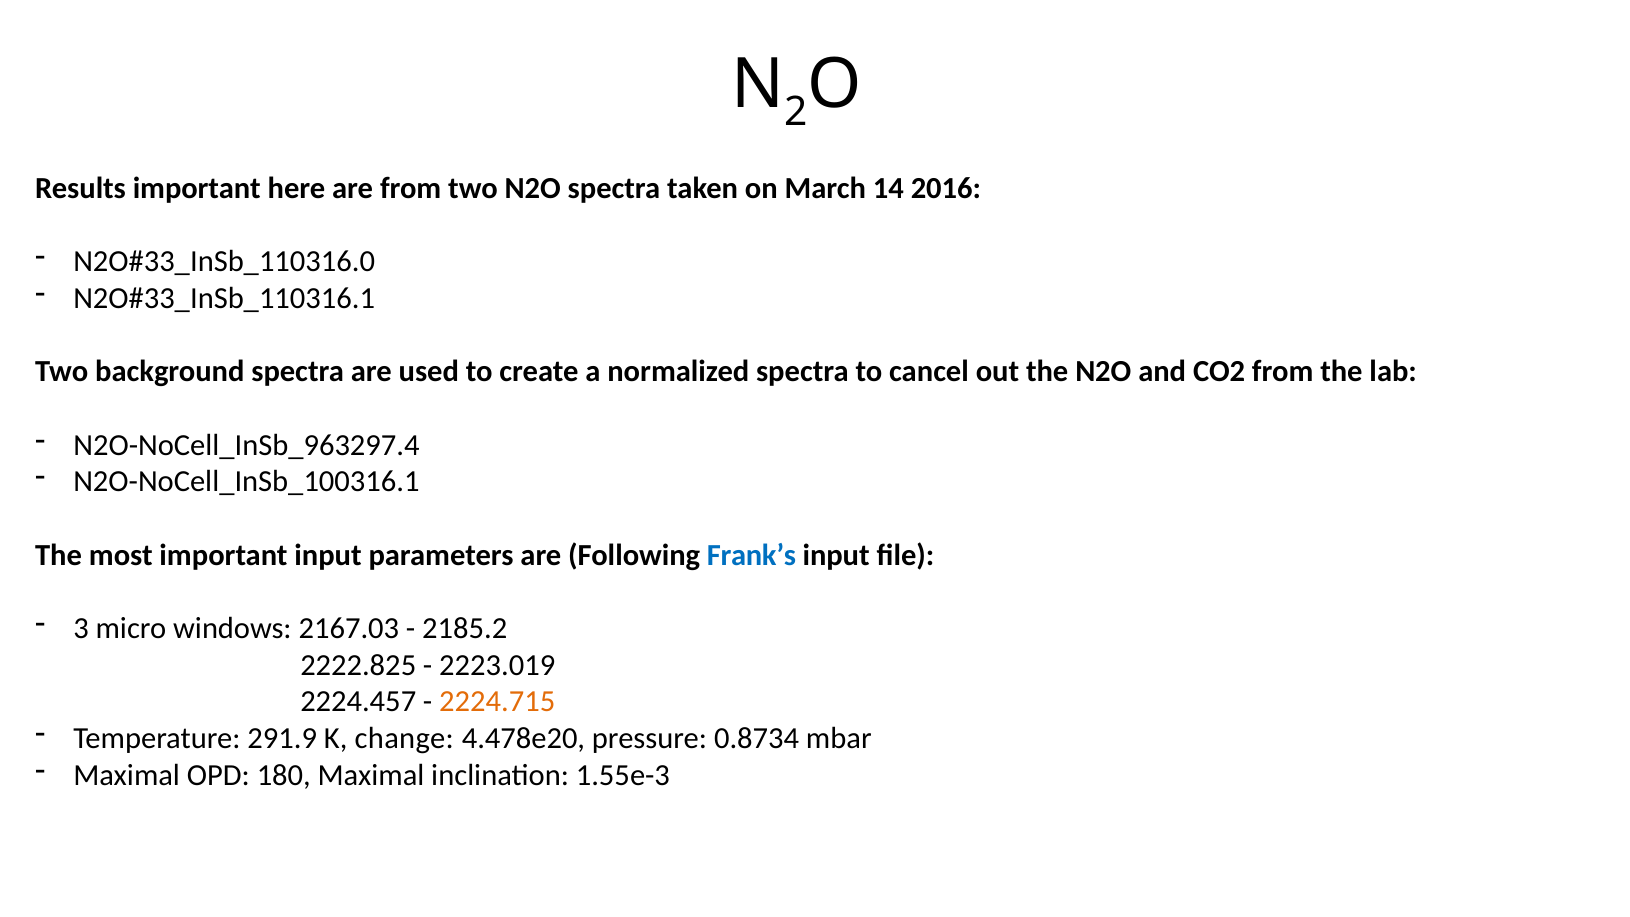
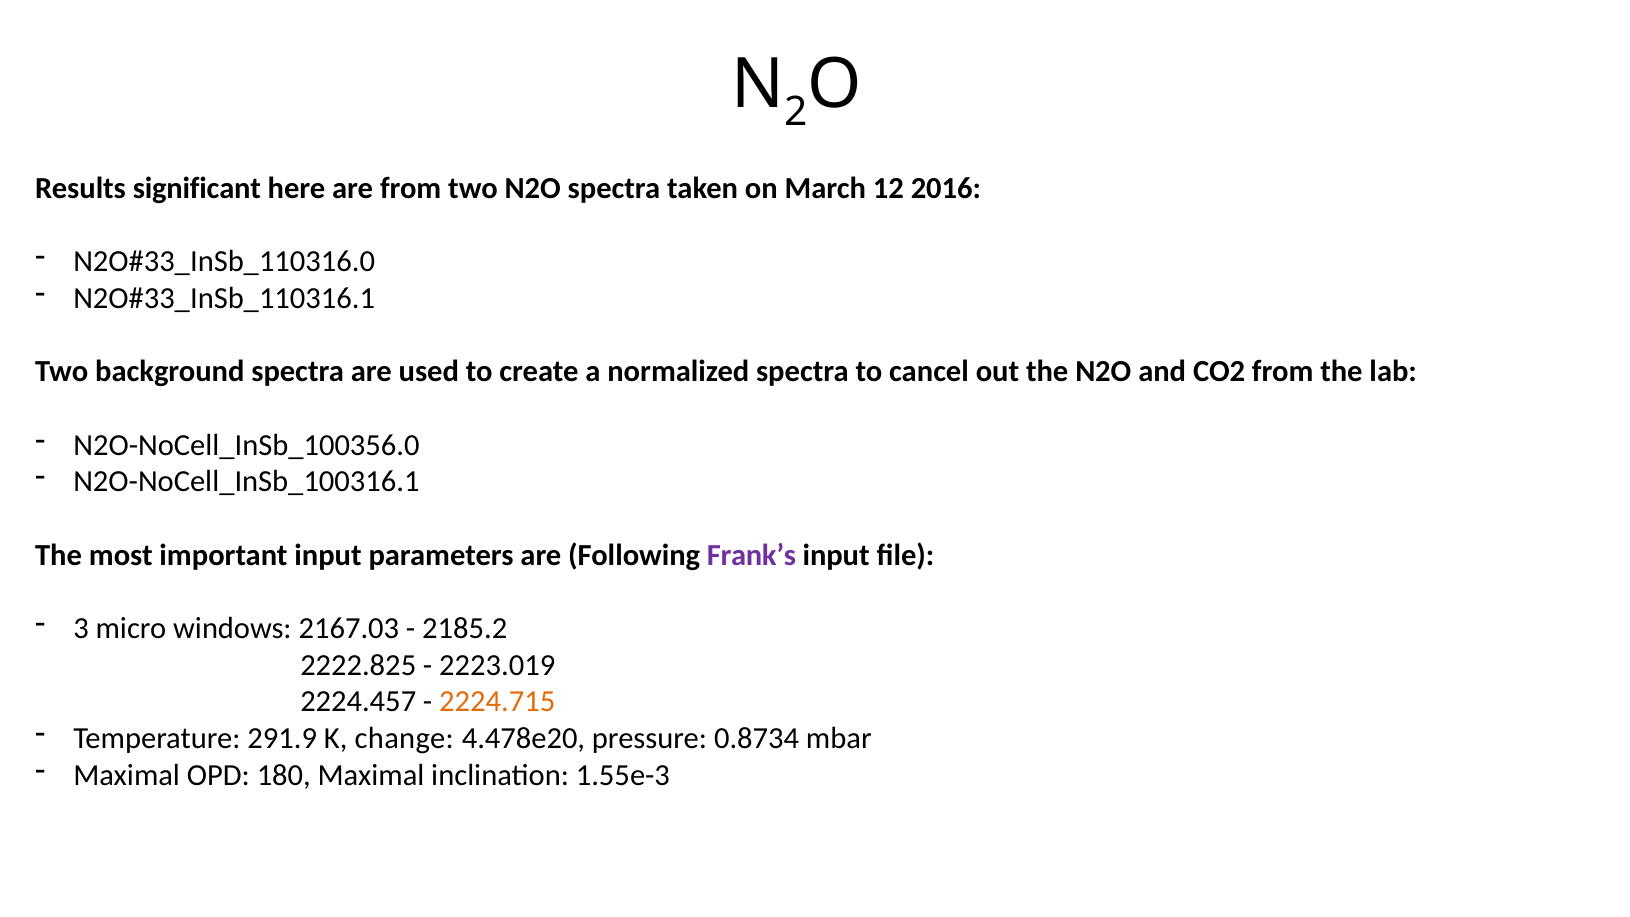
Results important: important -> significant
14: 14 -> 12
N2O-NoCell_InSb_963297.4: N2O-NoCell_InSb_963297.4 -> N2O-NoCell_InSb_100356.0
Frank’s colour: blue -> purple
